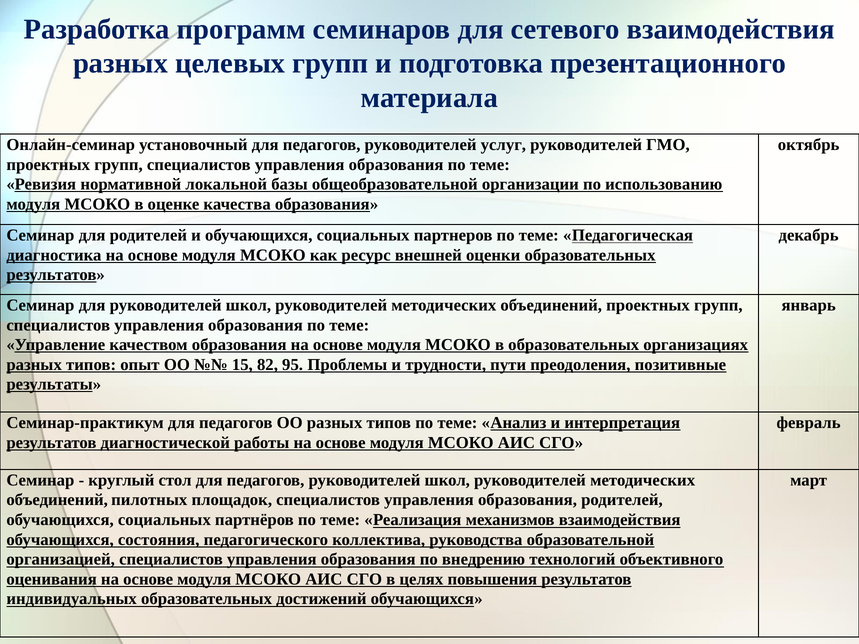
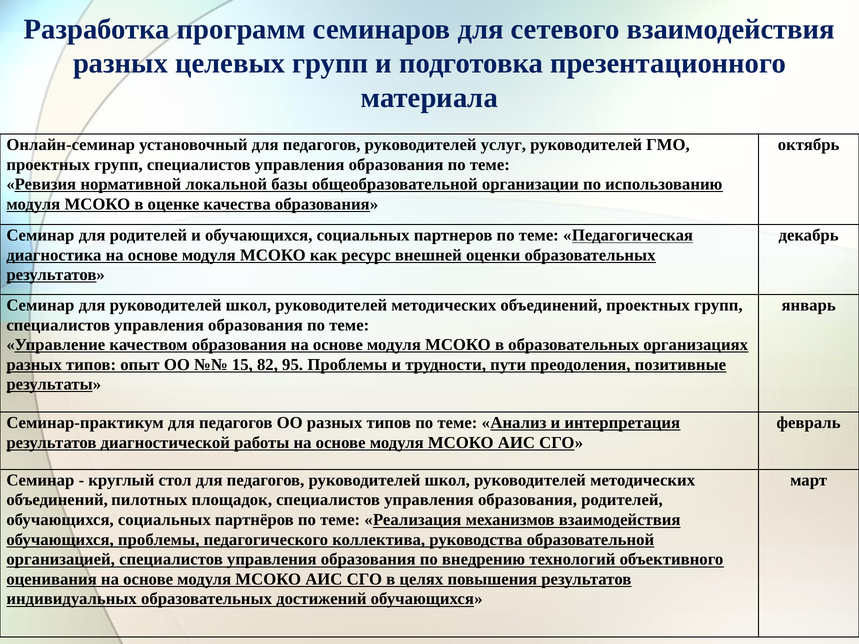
обучающихся состояния: состояния -> проблемы
